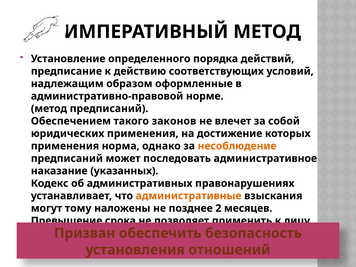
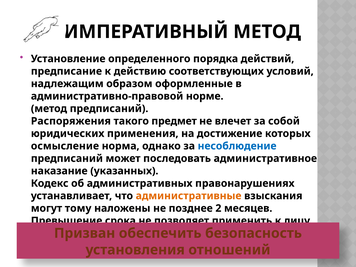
Обеспечением: Обеспечением -> Распоряжения
законов: законов -> предмет
применения at (65, 146): применения -> осмысление
несоблюдение colour: orange -> blue
